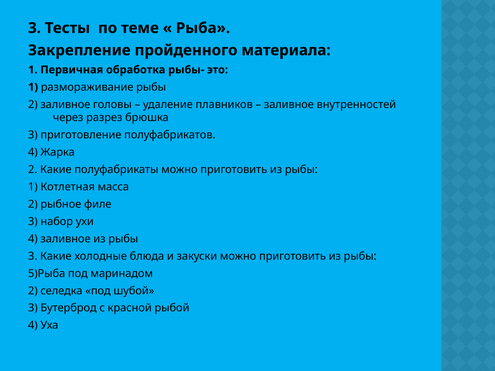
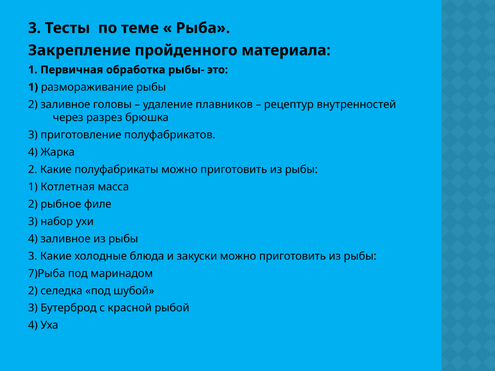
заливное at (289, 104): заливное -> рецептур
5)Рыба: 5)Рыба -> 7)Рыба
